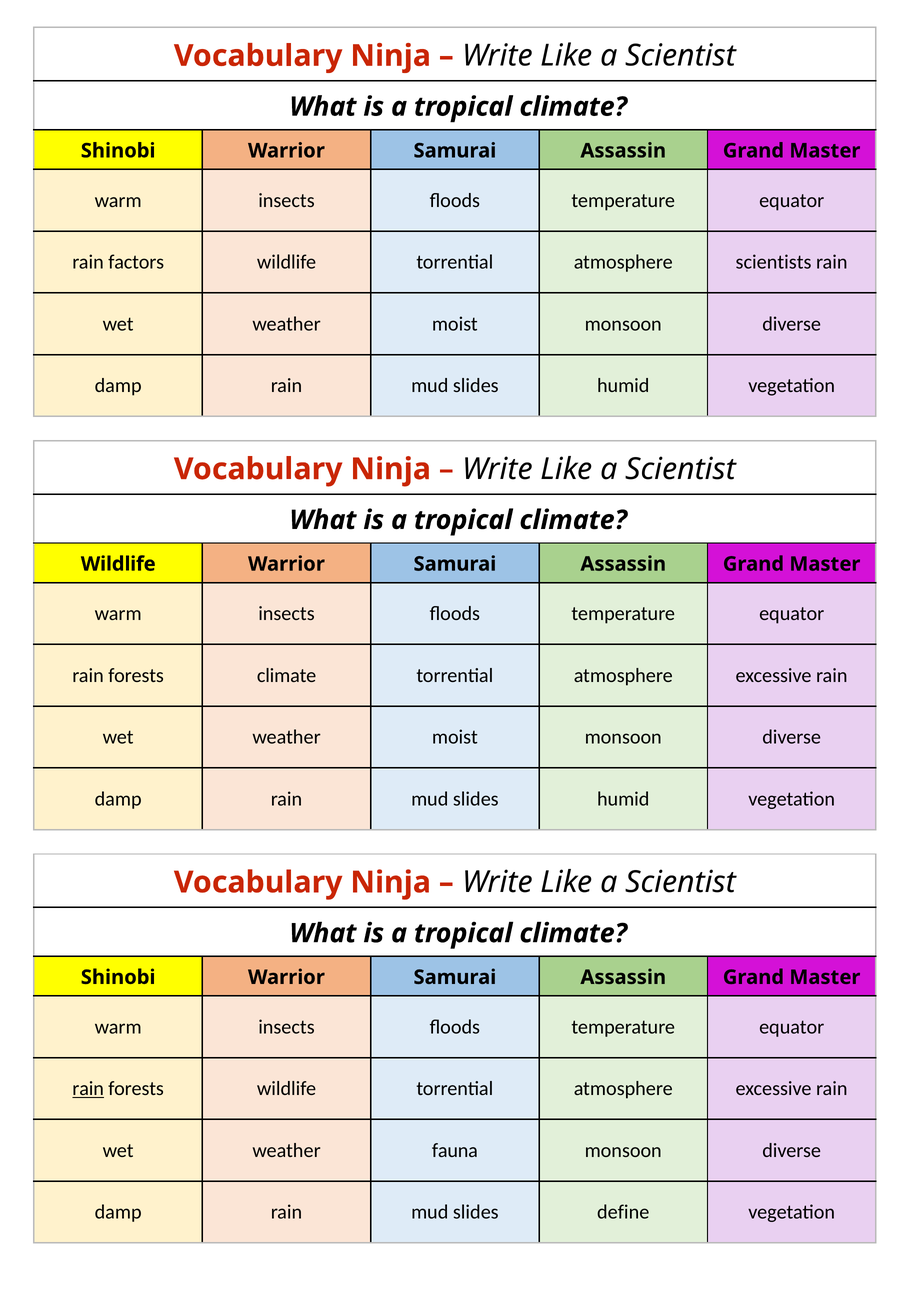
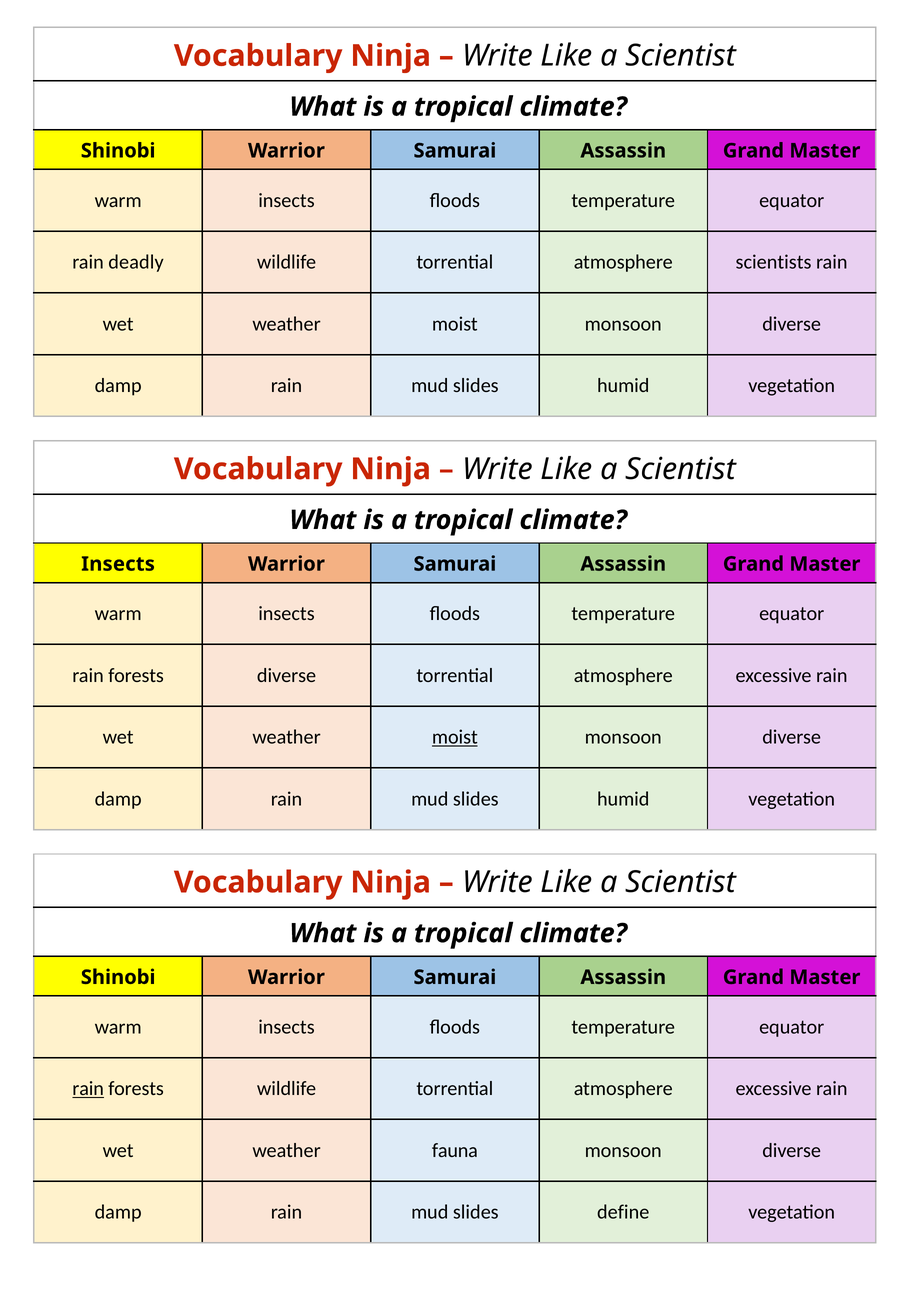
factors: factors -> deadly
Wildlife at (118, 564): Wildlife -> Insects
forests climate: climate -> diverse
moist at (455, 737) underline: none -> present
